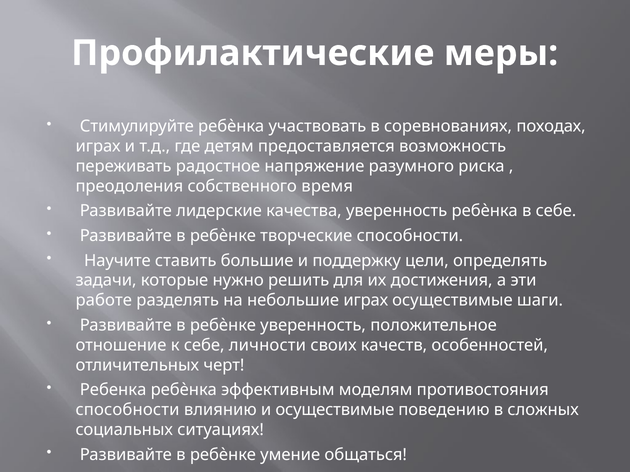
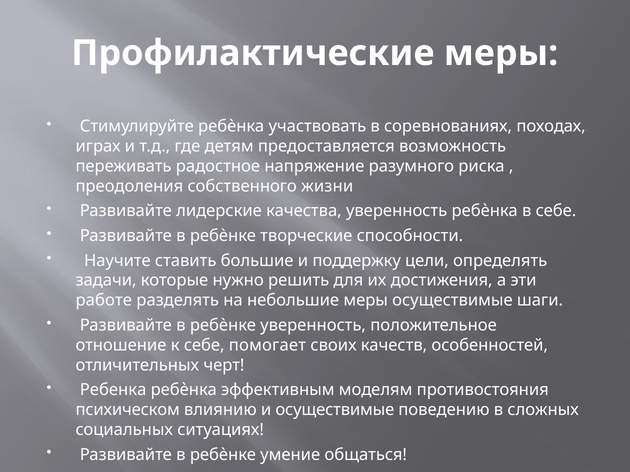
время: время -> жизни
небольшие играх: играх -> меры
личности: личности -> помогает
способности at (128, 410): способности -> психическом
